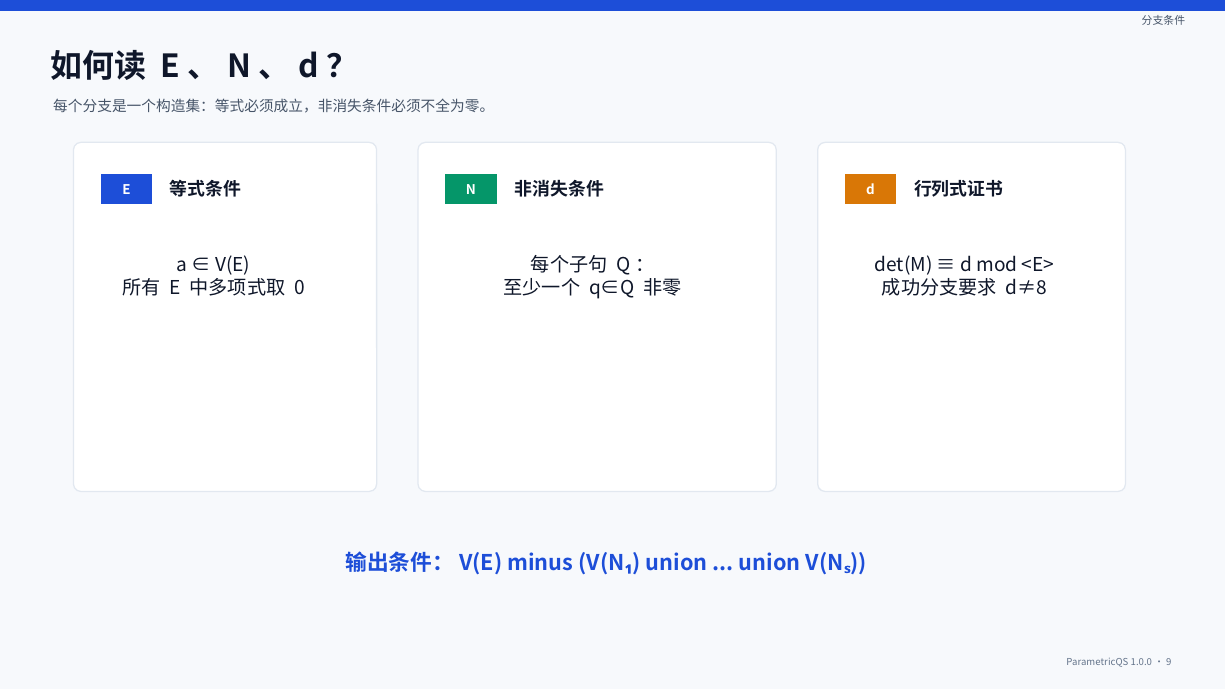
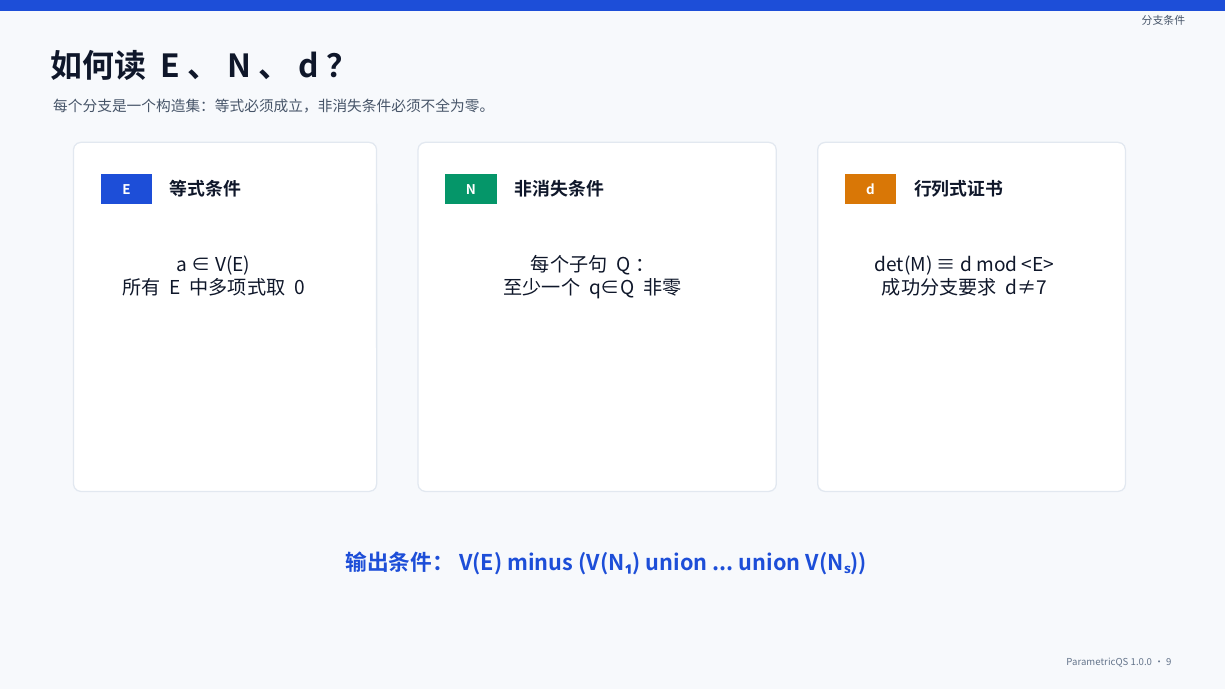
d≠8: d≠8 -> d≠7
